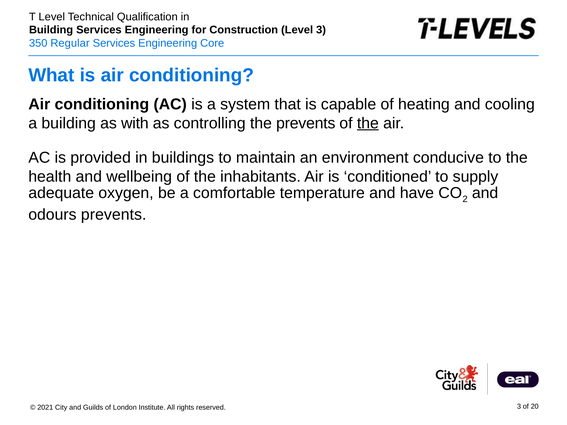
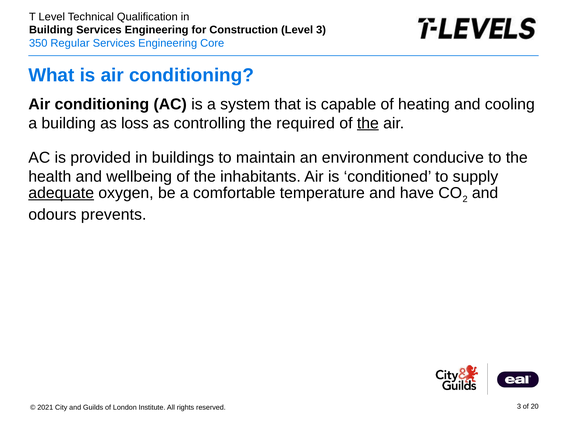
with: with -> loss
the prevents: prevents -> required
adequate underline: none -> present
